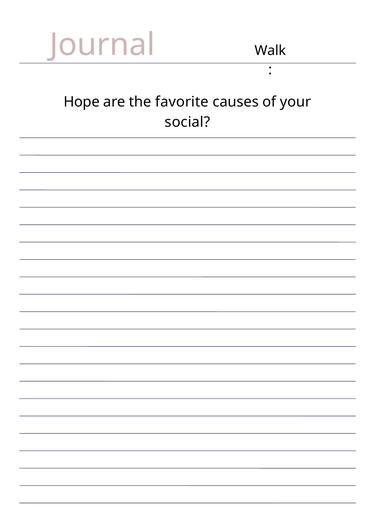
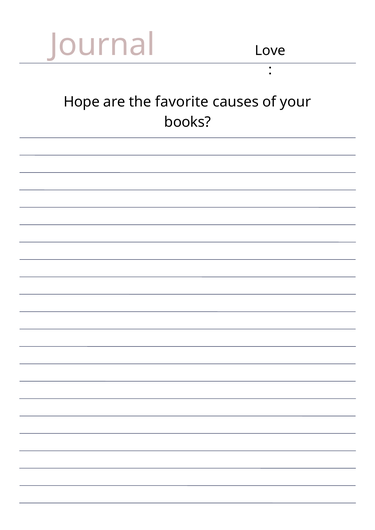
Walk: Walk -> Love
social: social -> books
